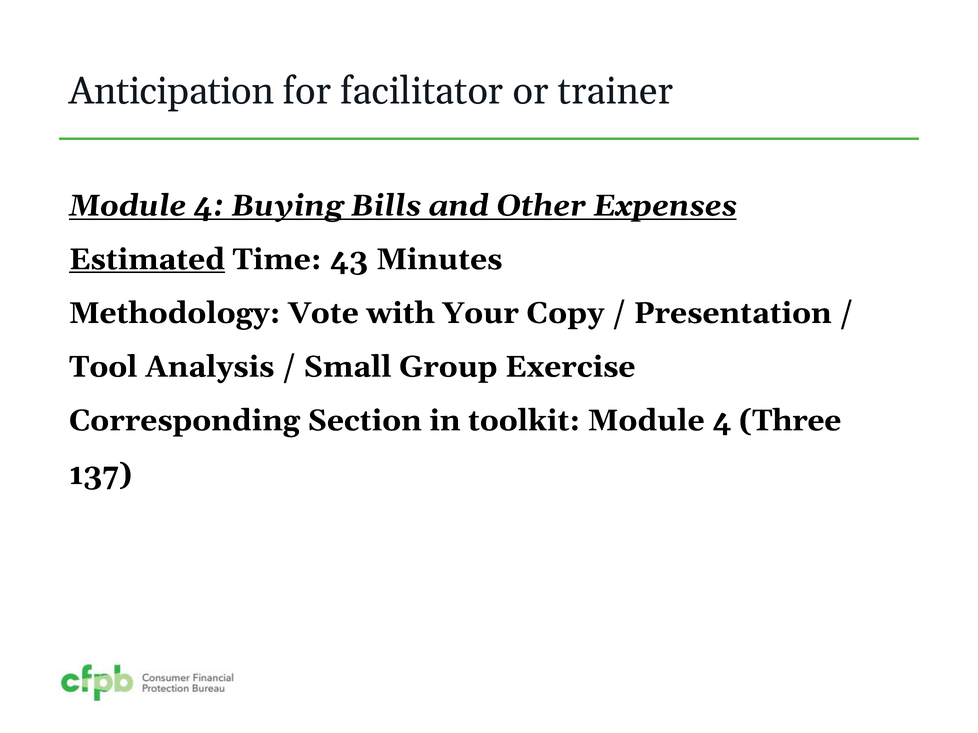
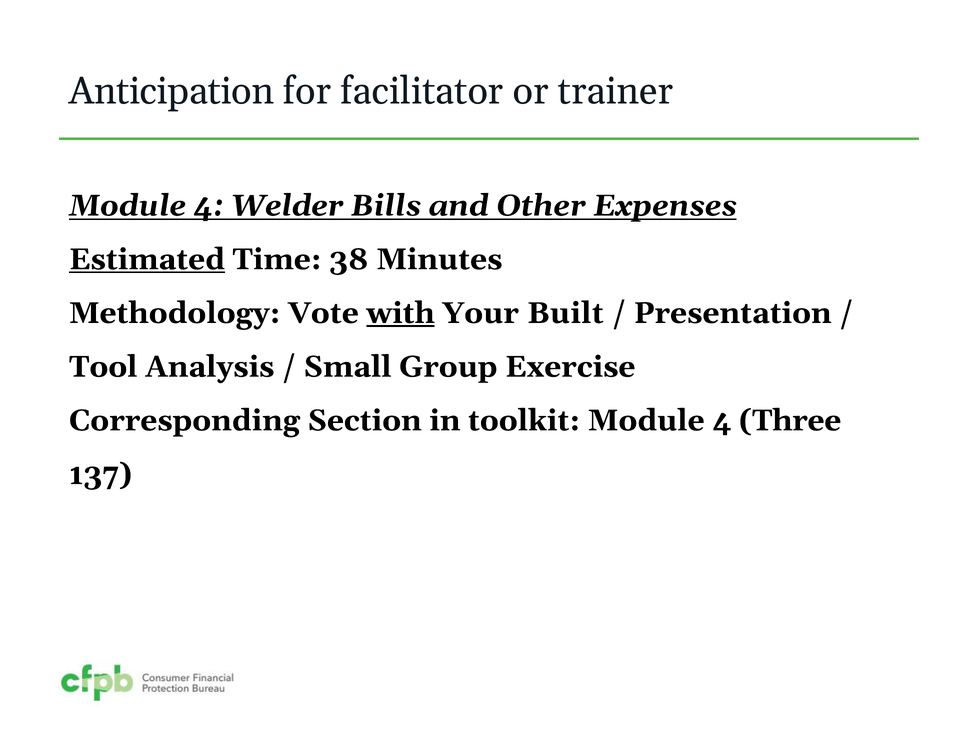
Buying: Buying -> Welder
43: 43 -> 38
with underline: none -> present
Copy: Copy -> Built
